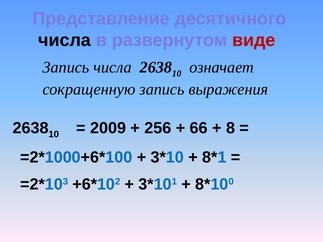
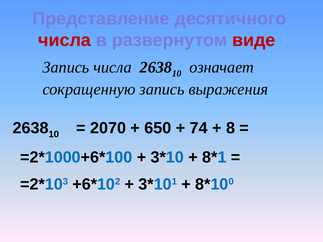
числа at (65, 40) colour: black -> red
2009: 2009 -> 2070
256: 256 -> 650
66: 66 -> 74
